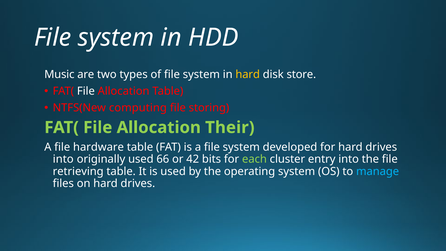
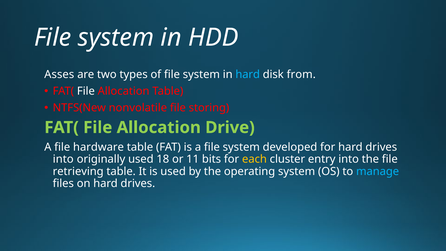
Music: Music -> Asses
hard at (248, 74) colour: yellow -> light blue
store: store -> from
computing: computing -> nonvolatile
Their: Their -> Drive
66: 66 -> 18
42: 42 -> 11
each colour: light green -> yellow
